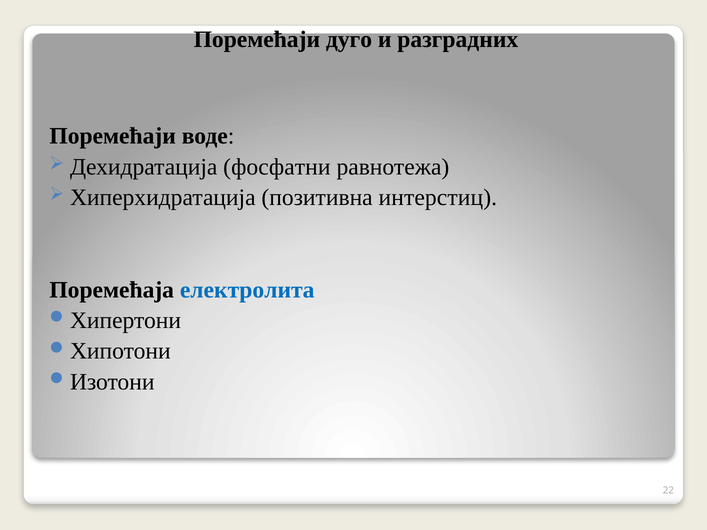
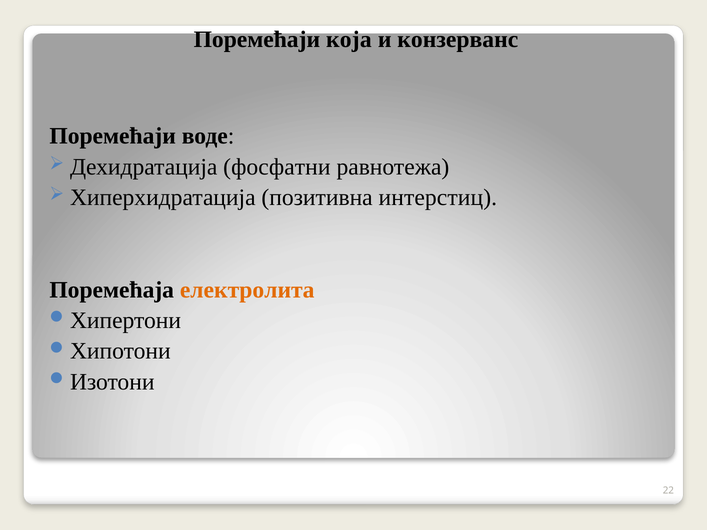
дуго: дуго -> која
разградних: разградних -> конзерванс
електролита colour: blue -> orange
